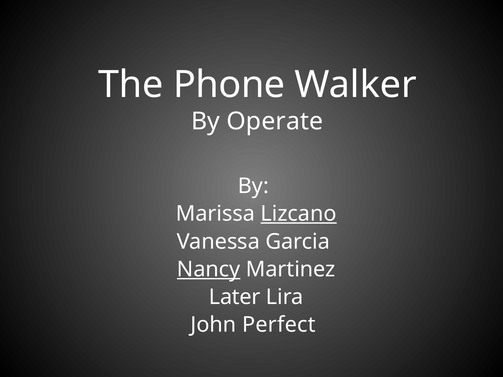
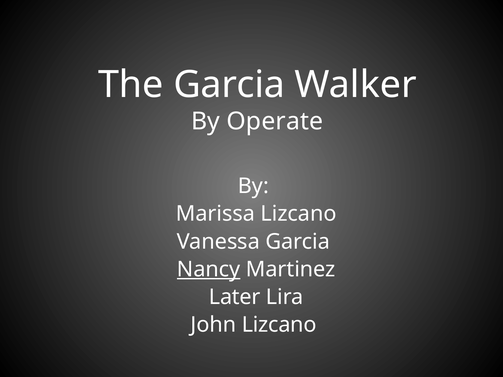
The Phone: Phone -> Garcia
Lizcano at (299, 214) underline: present -> none
John Perfect: Perfect -> Lizcano
